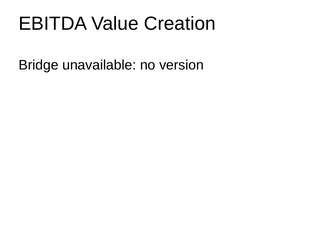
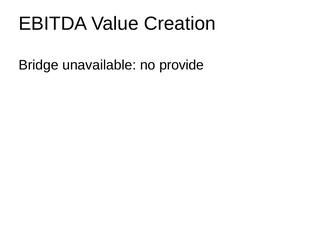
version: version -> provide
